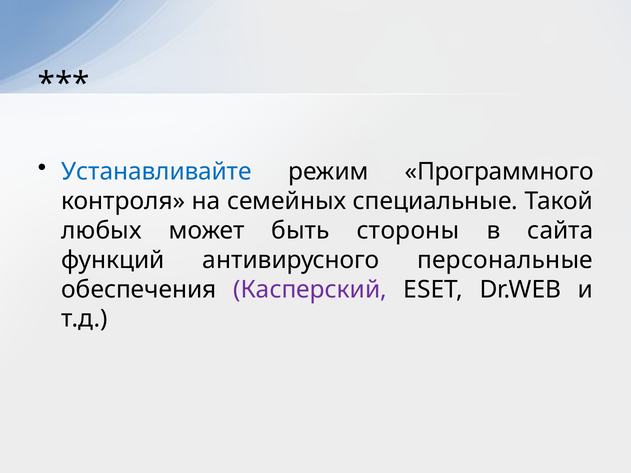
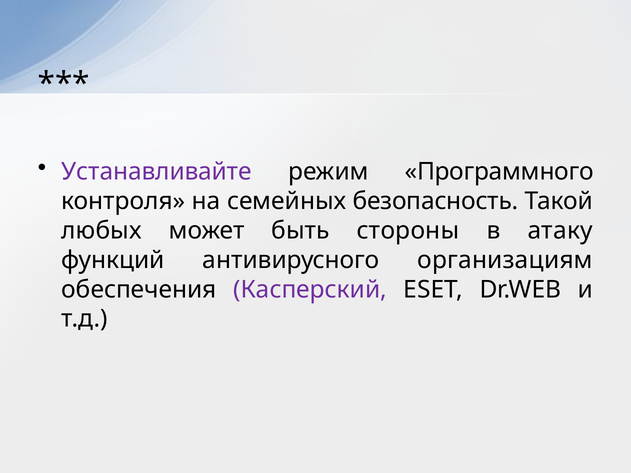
Устанавливайте colour: blue -> purple
специальные: специальные -> безопасность
сайта: сайта -> атаку
персональные: персональные -> организациям
